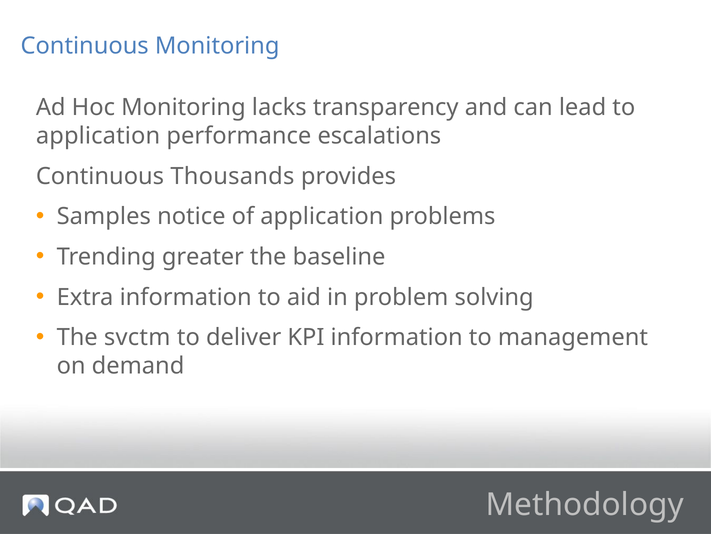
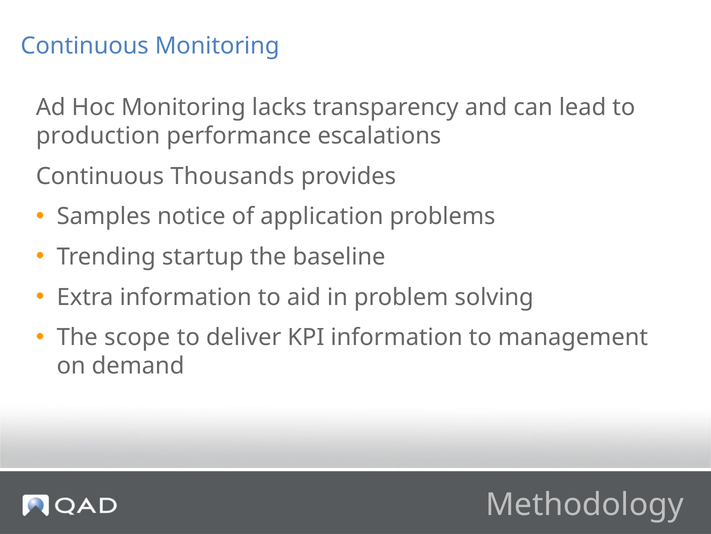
application at (98, 136): application -> production
greater: greater -> startup
svctm: svctm -> scope
